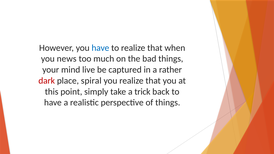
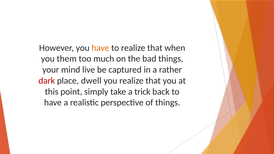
have at (100, 48) colour: blue -> orange
news: news -> them
spiral: spiral -> dwell
